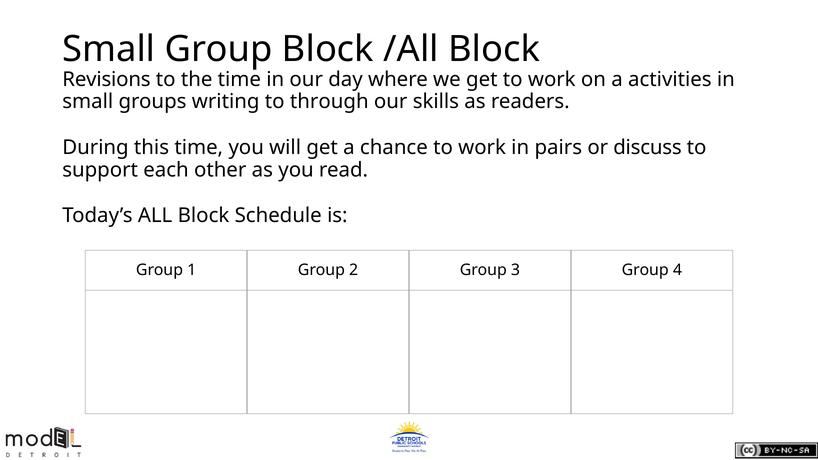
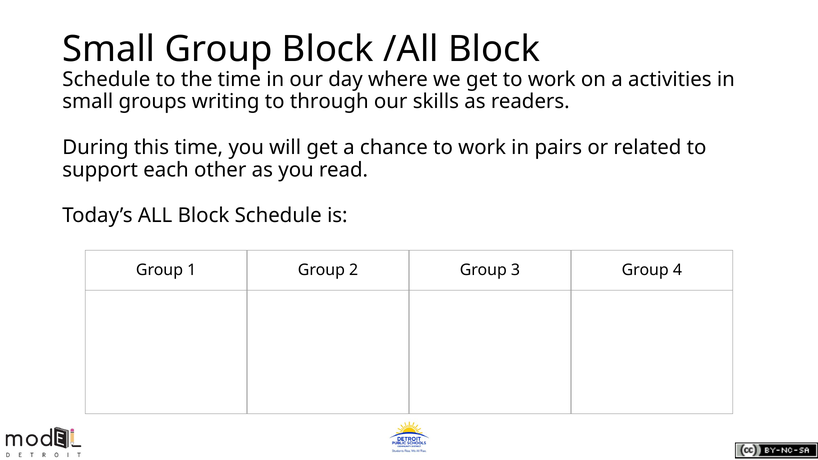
Revisions at (106, 80): Revisions -> Schedule
discuss: discuss -> related
